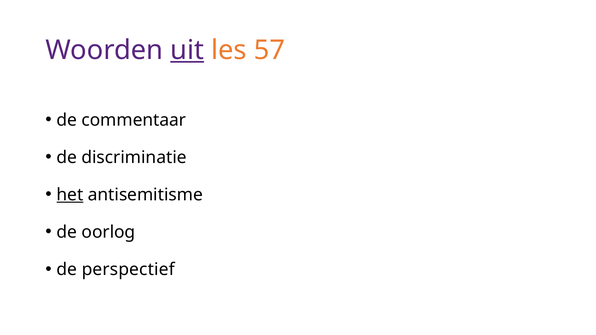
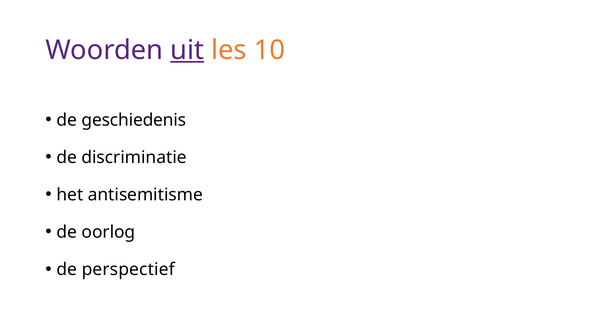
57: 57 -> 10
commentaar: commentaar -> geschiedenis
het underline: present -> none
